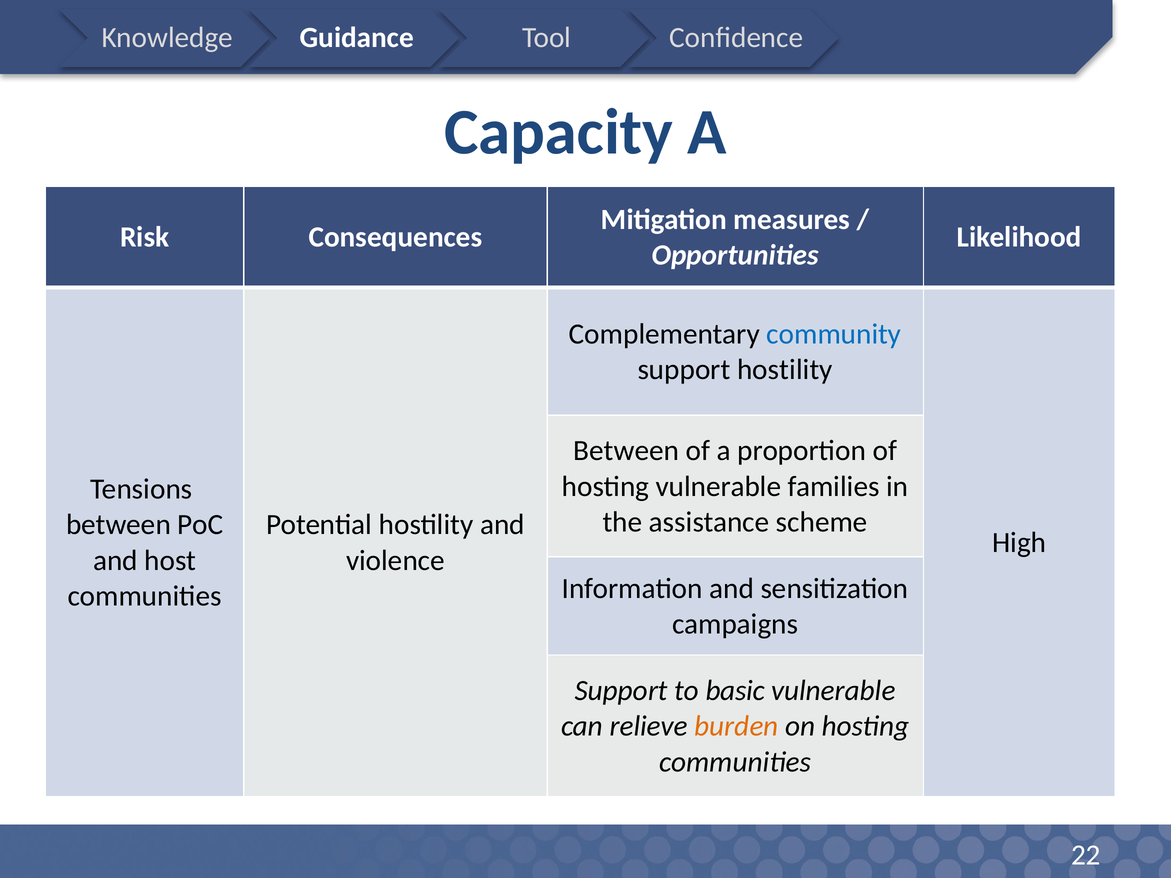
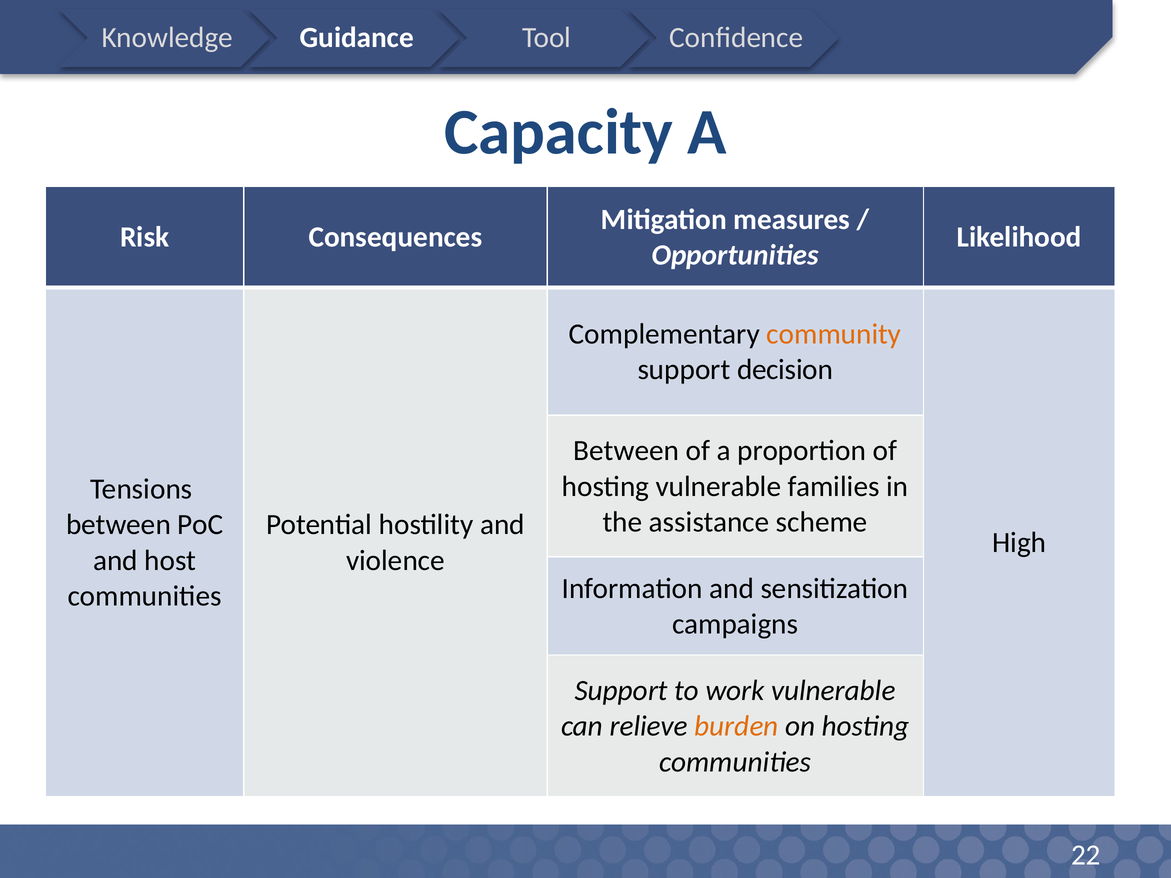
community colour: blue -> orange
support hostility: hostility -> decision
basic: basic -> work
